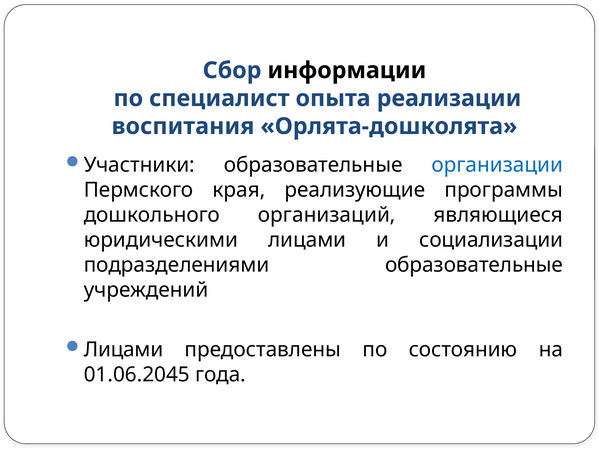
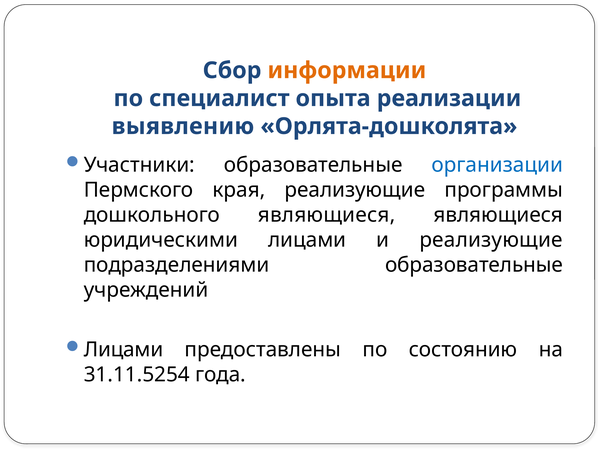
информации colour: black -> orange
воспитания: воспитания -> выявлению
дошкольного организаций: организаций -> являющиеся
и социализации: социализации -> реализующие
01.06.2045: 01.06.2045 -> 31.11.5254
